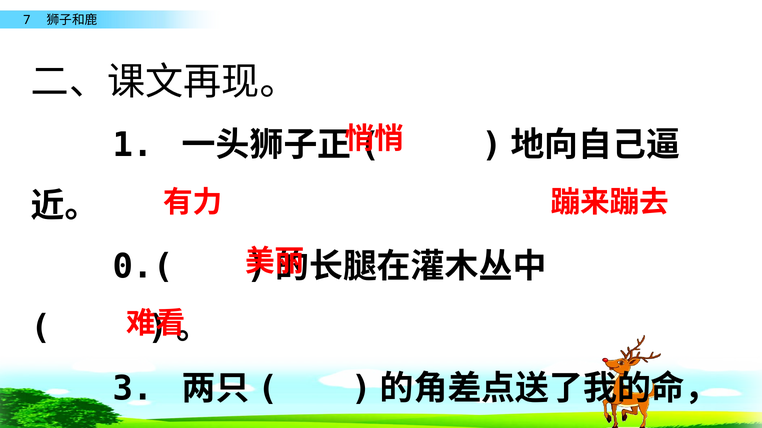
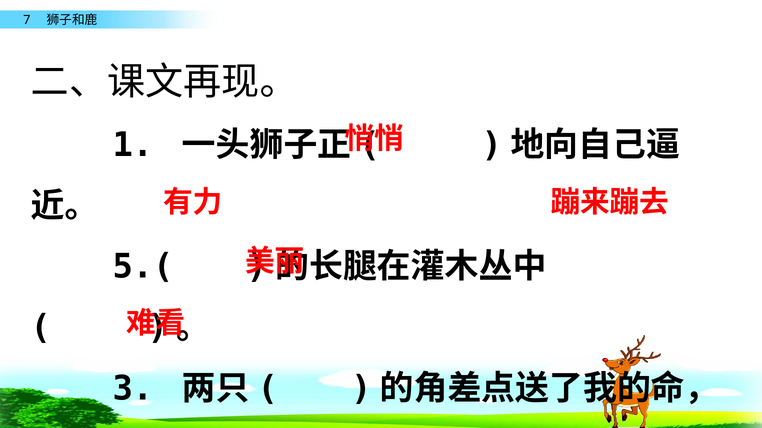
0.(: 0.( -> 5.(
